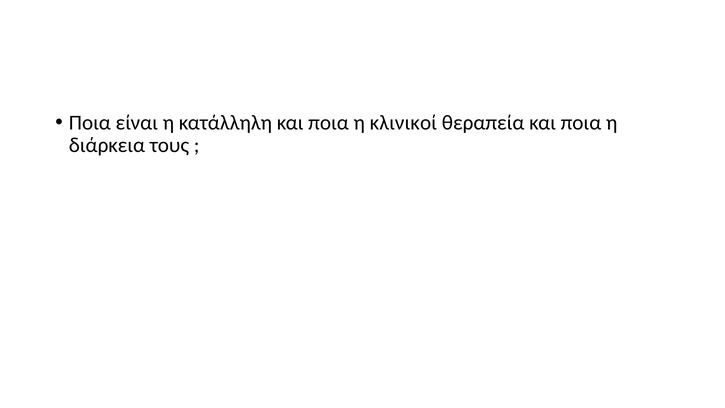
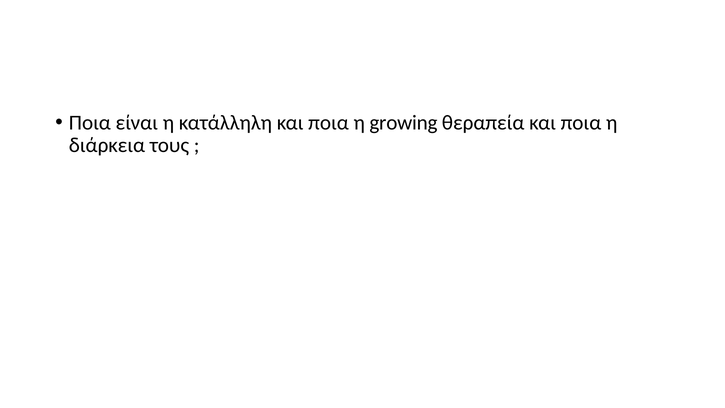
κλινικοί: κλινικοί -> growing
